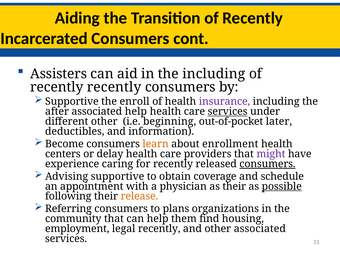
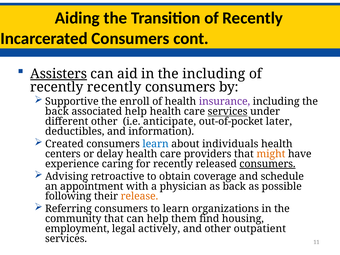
Assisters underline: none -> present
after at (57, 112): after -> back
beginning: beginning -> anticipate
Become: Become -> Created
learn at (156, 144) colour: orange -> blue
enrollment: enrollment -> individuals
might colour: purple -> orange
Advising supportive: supportive -> retroactive
as their: their -> back
possible underline: present -> none
to plans: plans -> learn
legal recently: recently -> actively
other associated: associated -> outpatient
